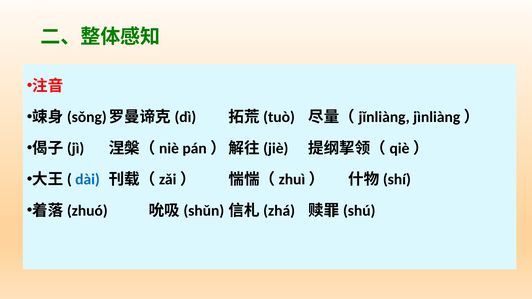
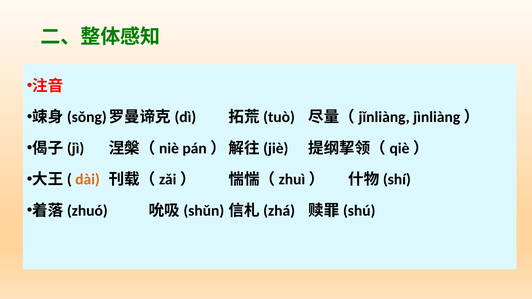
dài colour: blue -> orange
